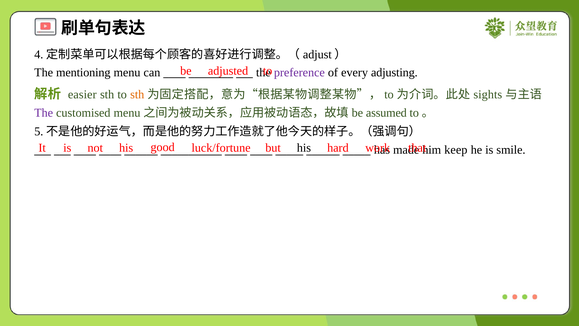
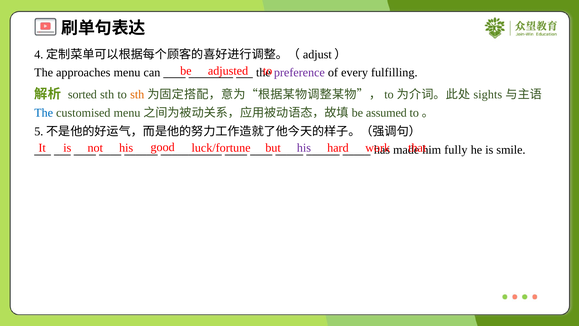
mentioning: mentioning -> approaches
adjusting: adjusting -> fulfilling
easier: easier -> sorted
The at (44, 113) colour: purple -> blue
his at (304, 148) colour: black -> purple
keep: keep -> fully
